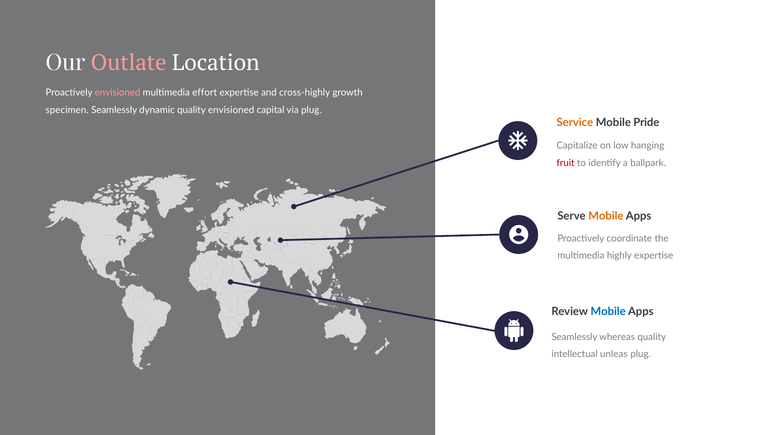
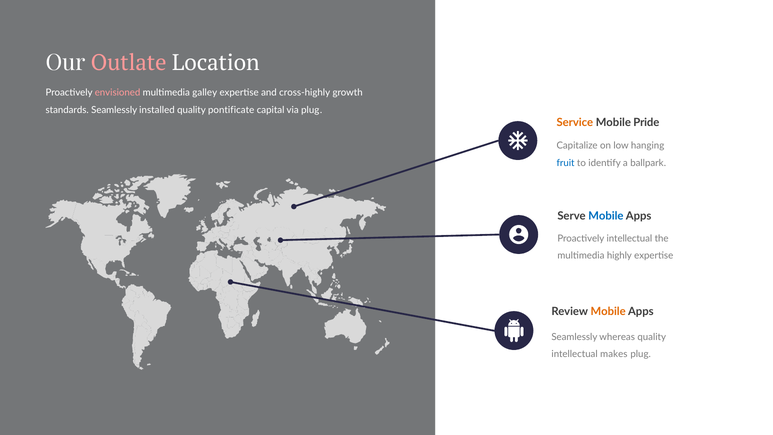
effort: effort -> galley
specimen: specimen -> standards
dynamic: dynamic -> installed
quality envisioned: envisioned -> pontificate
fruit colour: red -> blue
Mobile at (606, 216) colour: orange -> blue
Proactively coordinate: coordinate -> intellectual
Mobile at (608, 311) colour: blue -> orange
unleas: unleas -> makes
